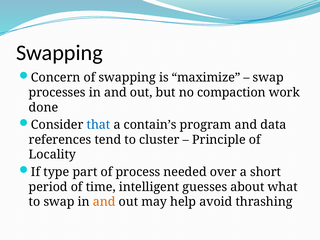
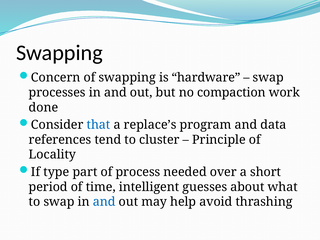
maximize: maximize -> hardware
contain’s: contain’s -> replace’s
and at (104, 202) colour: orange -> blue
